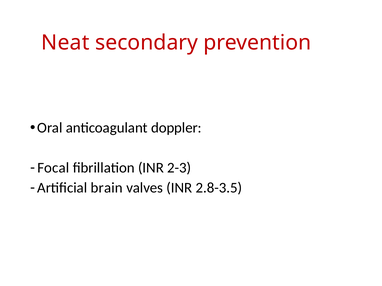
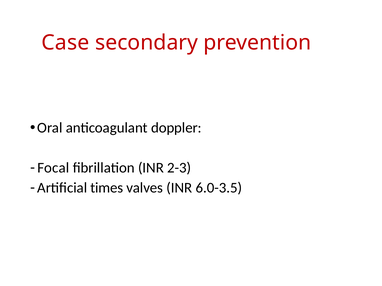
Neat: Neat -> Case
brain: brain -> times
2.8-3.5: 2.8-3.5 -> 6.0-3.5
